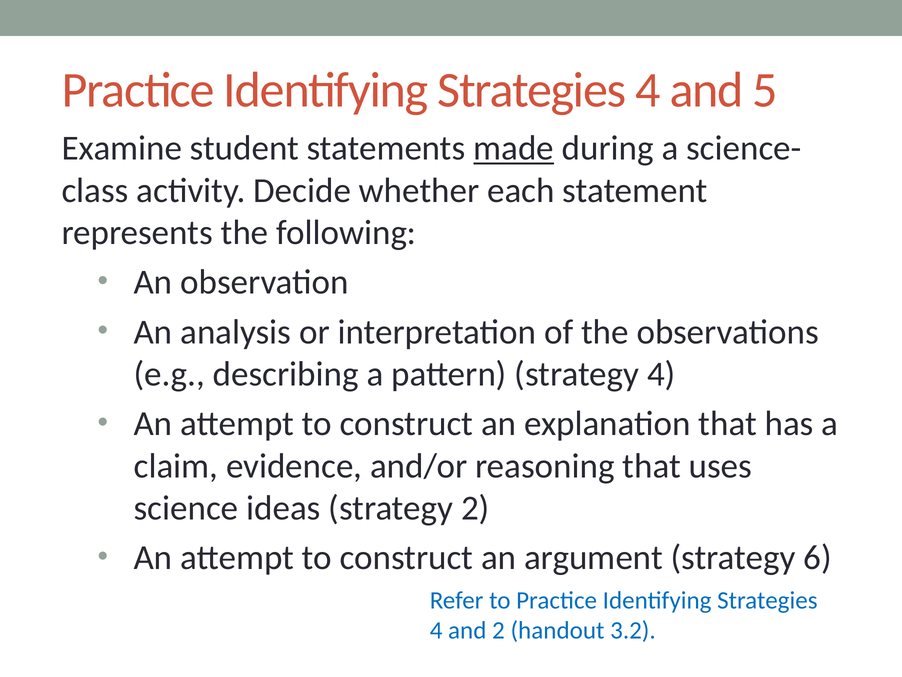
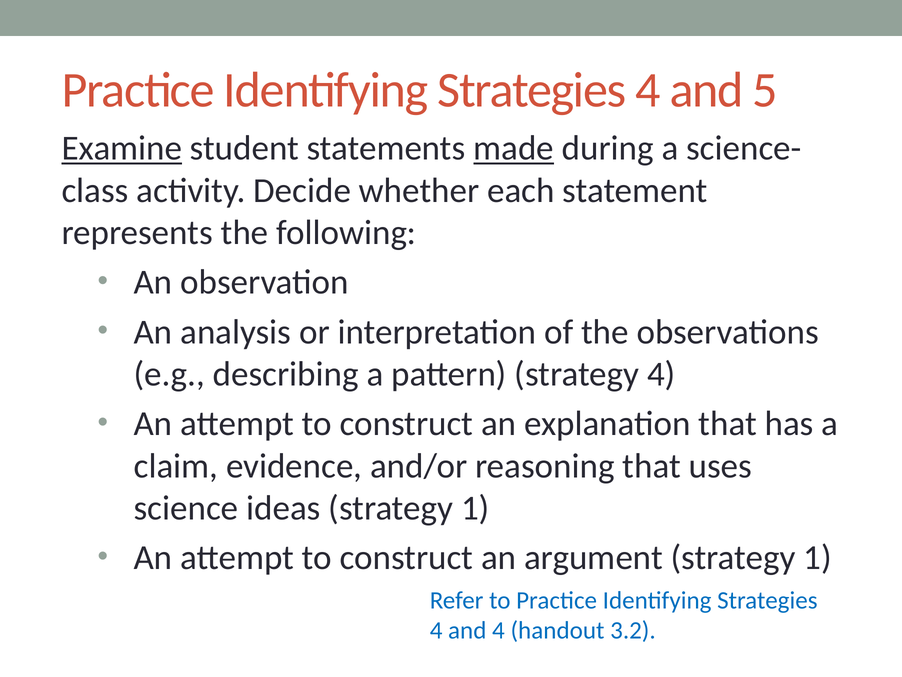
Examine underline: none -> present
ideas strategy 2: 2 -> 1
argument strategy 6: 6 -> 1
and 2: 2 -> 4
